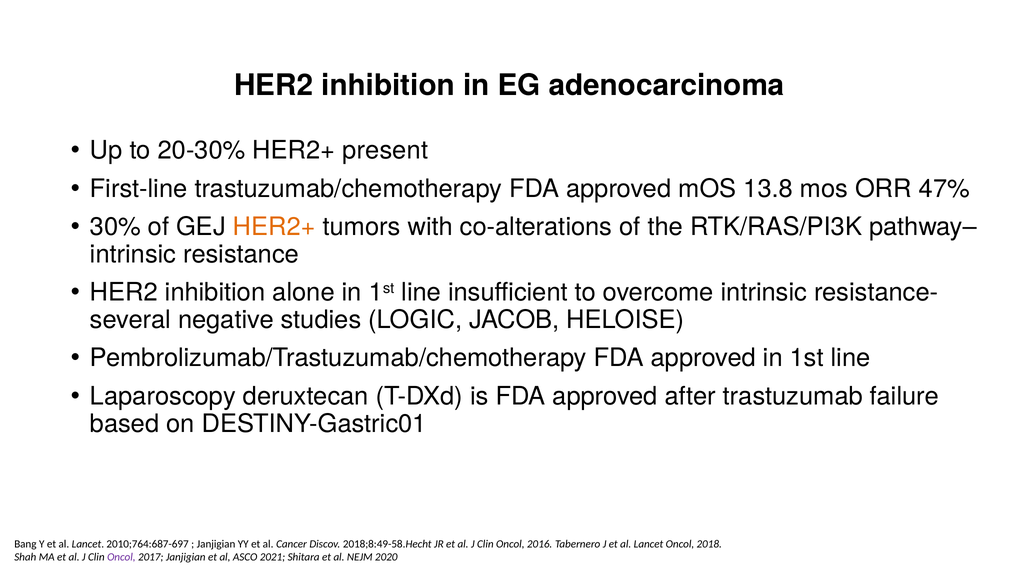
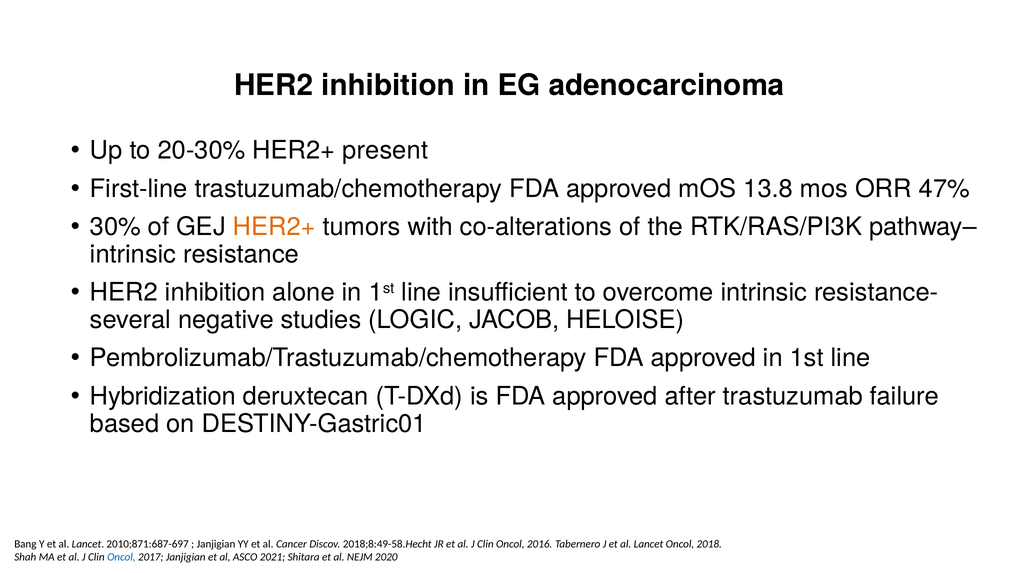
Laparoscopy: Laparoscopy -> Hybridization
2010;764:687-697: 2010;764:687-697 -> 2010;871:687-697
Oncol at (121, 557) colour: purple -> blue
